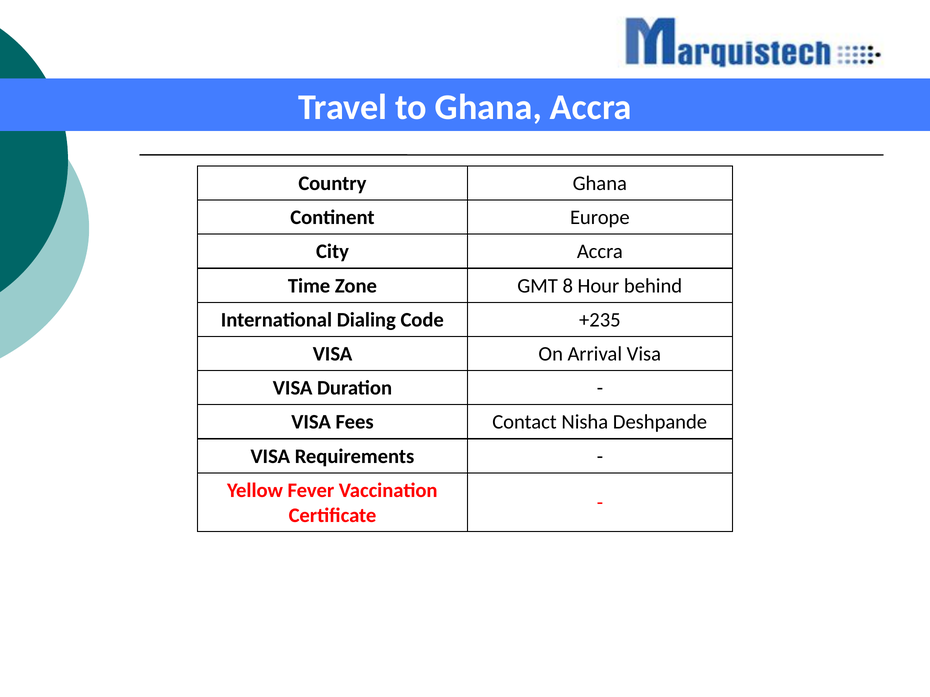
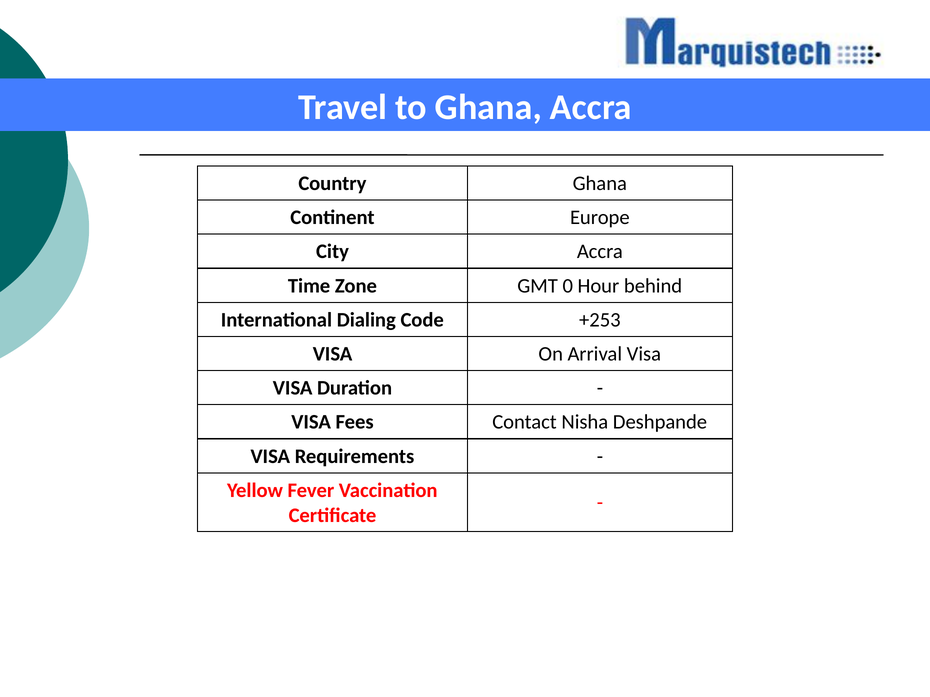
8: 8 -> 0
+235: +235 -> +253
